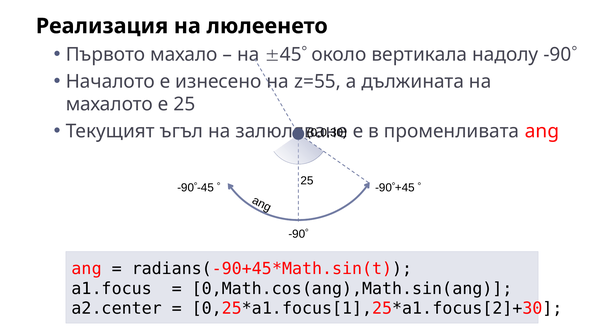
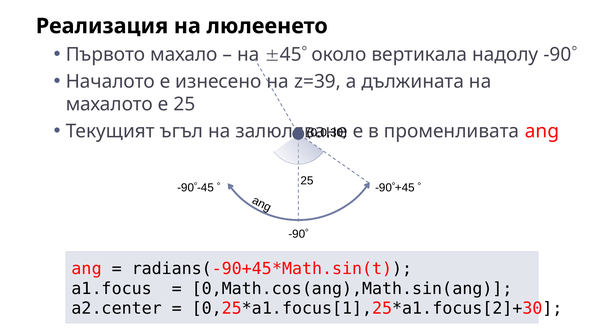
z=55: z=55 -> z=39
